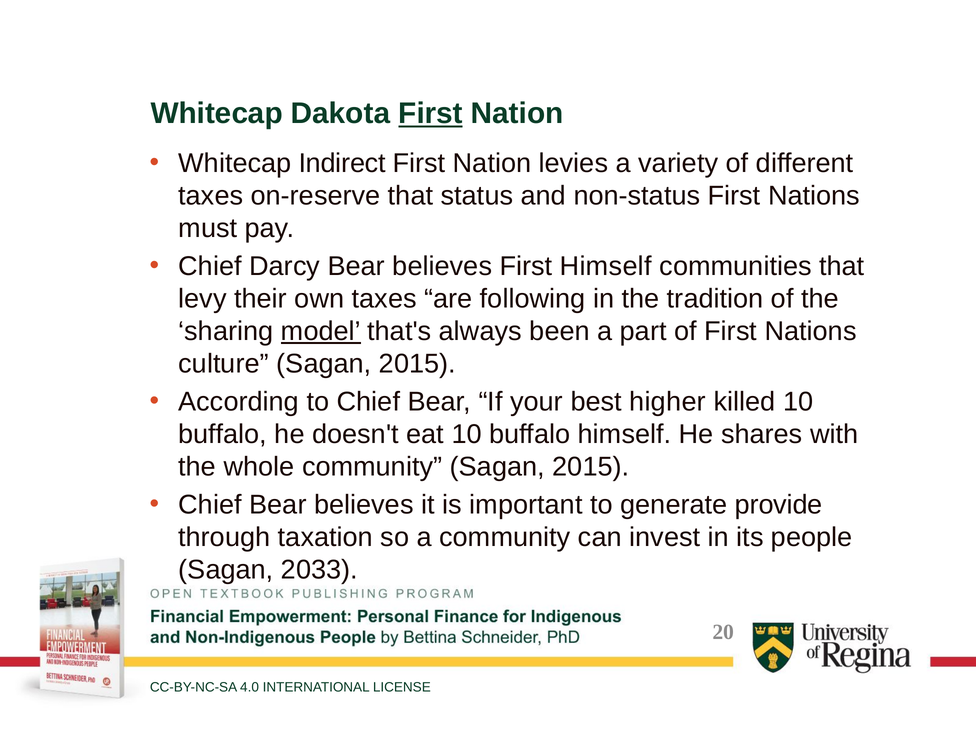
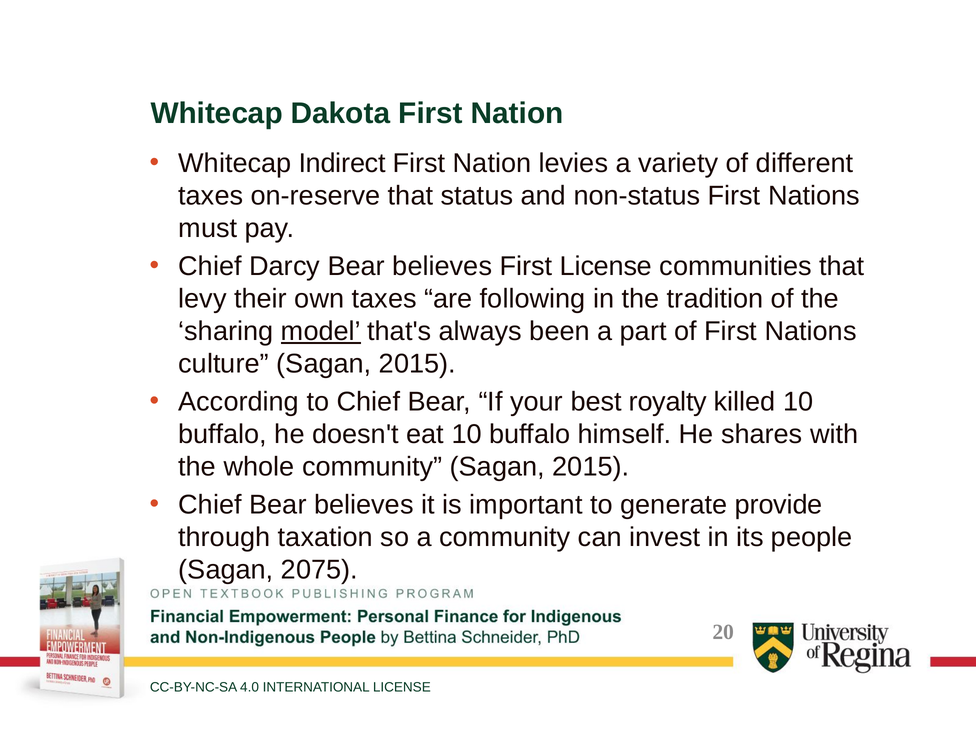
First at (431, 114) underline: present -> none
First Himself: Himself -> License
higher: higher -> royalty
2033: 2033 -> 2075
